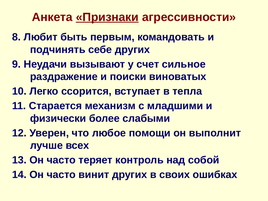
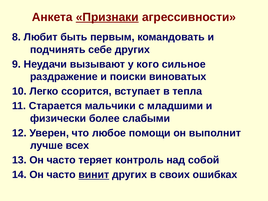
счет: счет -> кого
механизм: механизм -> мальчики
винит underline: none -> present
